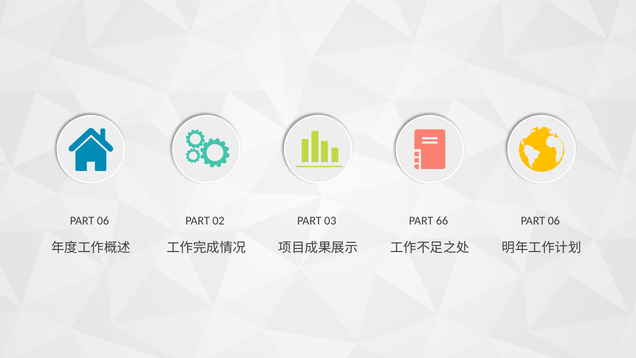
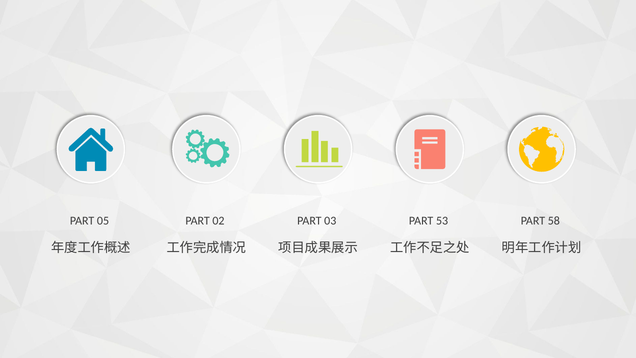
06 at (103, 221): 06 -> 05
66: 66 -> 53
06 at (554, 221): 06 -> 58
